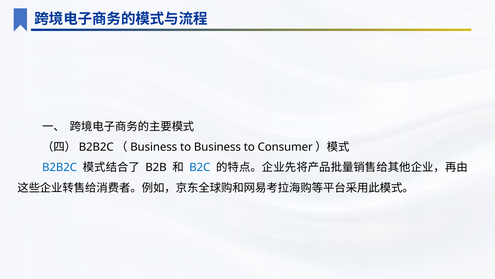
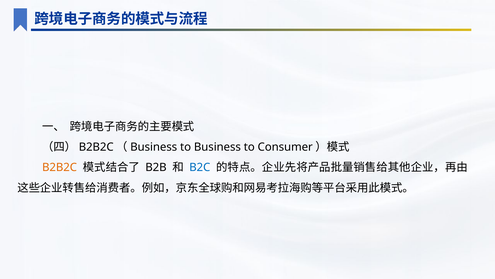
B2B2C at (60, 167) colour: blue -> orange
